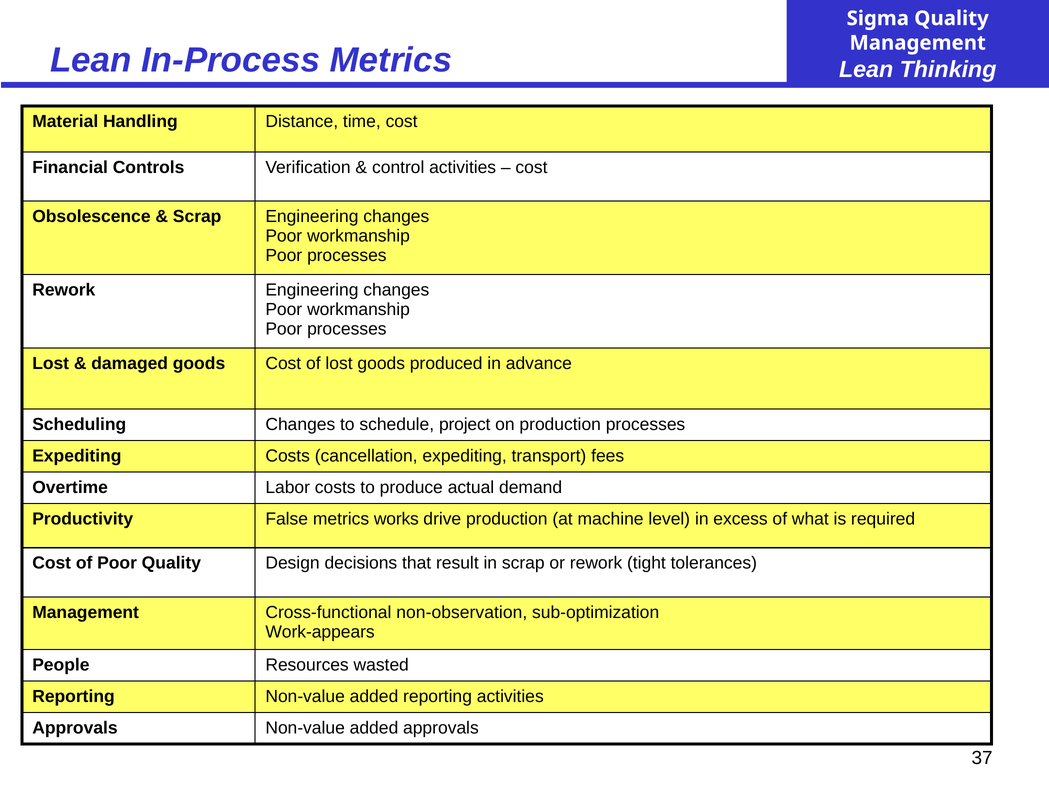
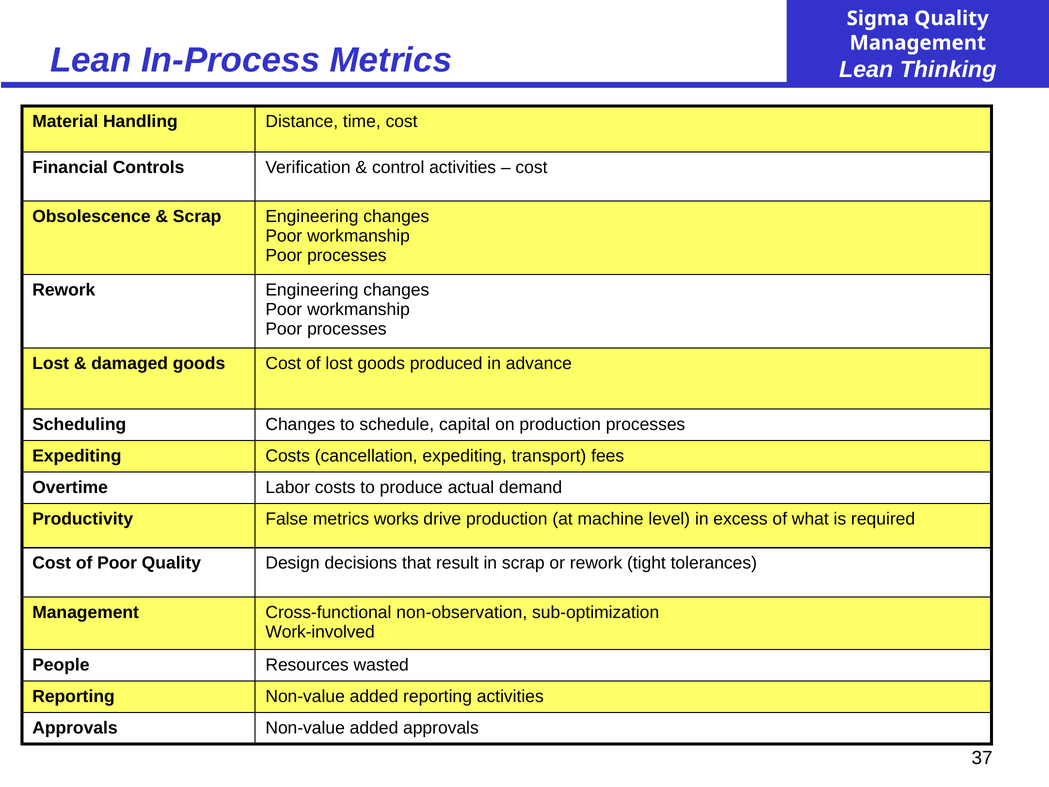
project: project -> capital
Work-appears: Work-appears -> Work-involved
